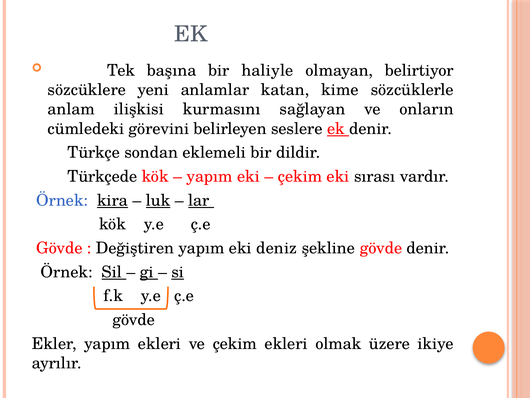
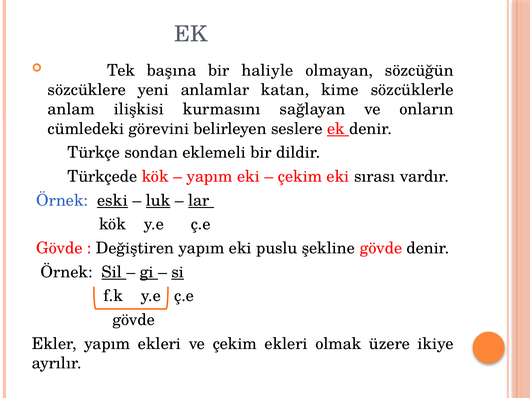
belirtiyor: belirtiyor -> sözcüğün
kira: kira -> eski
deniz: deniz -> puslu
